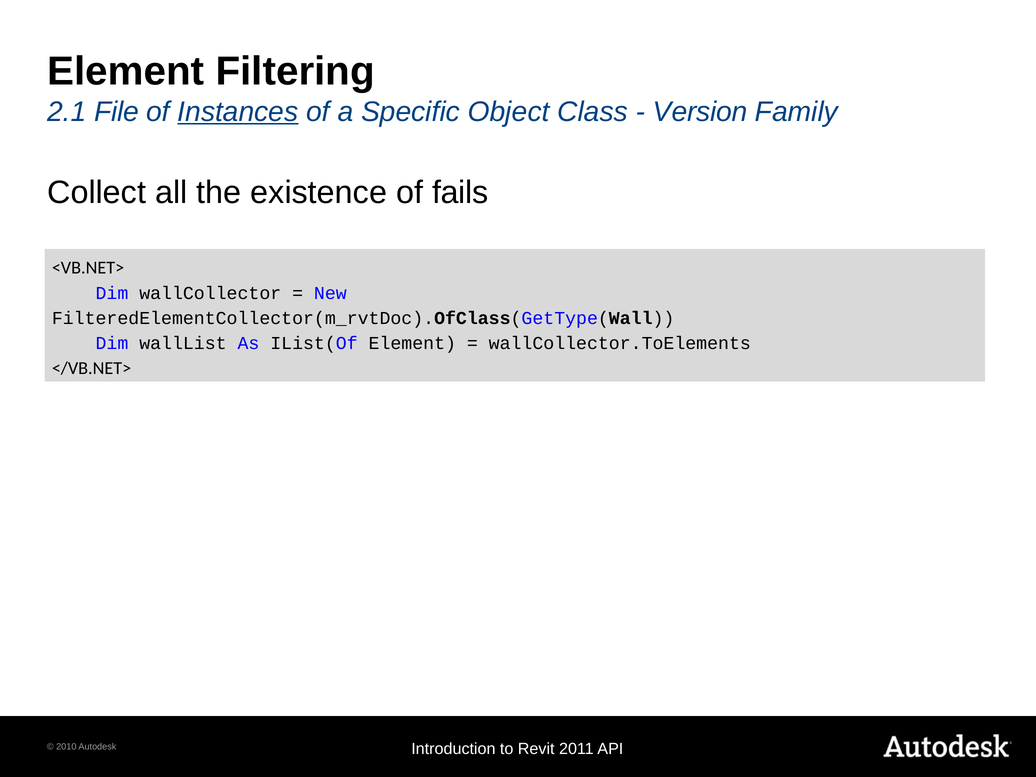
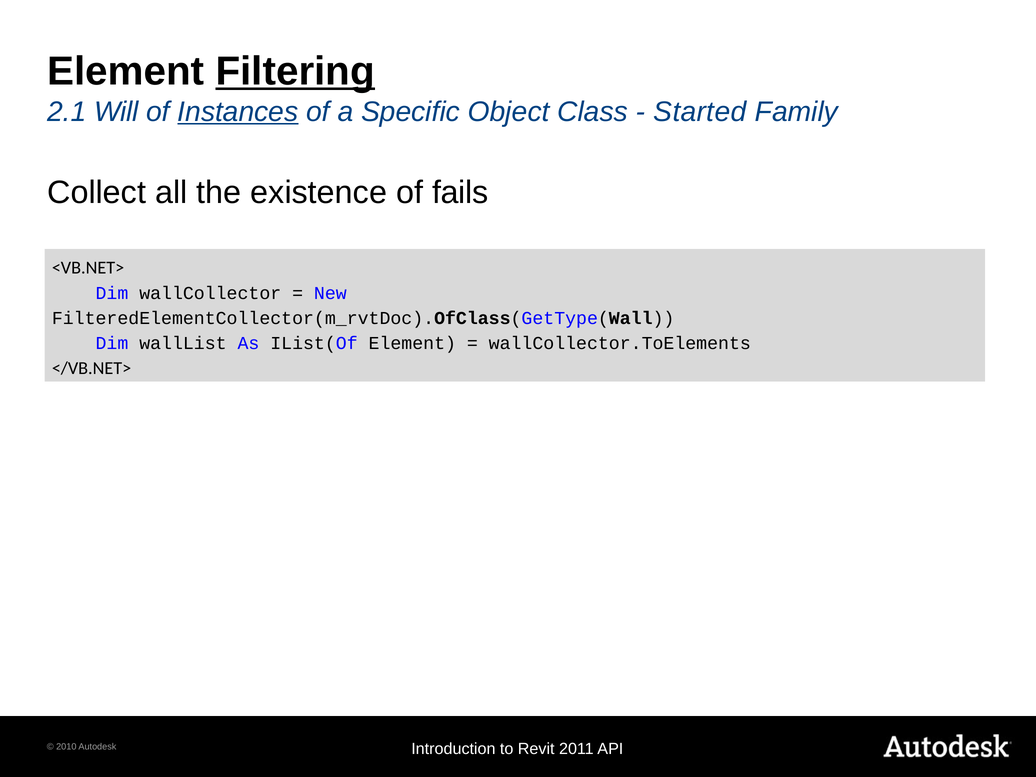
Filtering underline: none -> present
File: File -> Will
Version: Version -> Started
